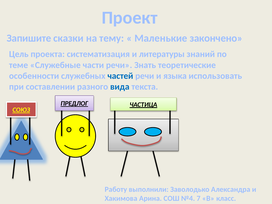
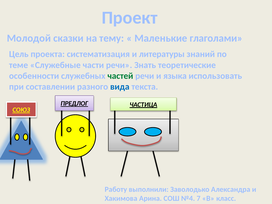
Запишите: Запишите -> Молодой
закончено: закончено -> глаголами
частей colour: blue -> green
